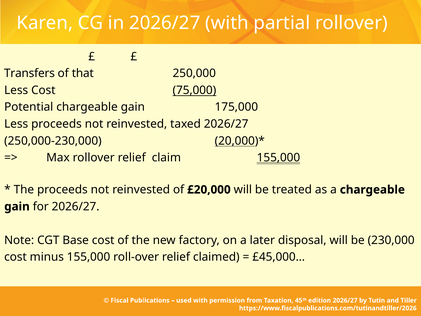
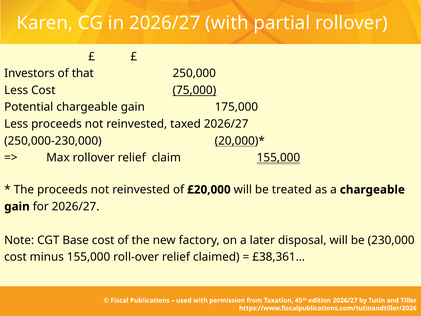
Transfers: Transfers -> Investors
£45,000…: £45,000… -> £38,361…
